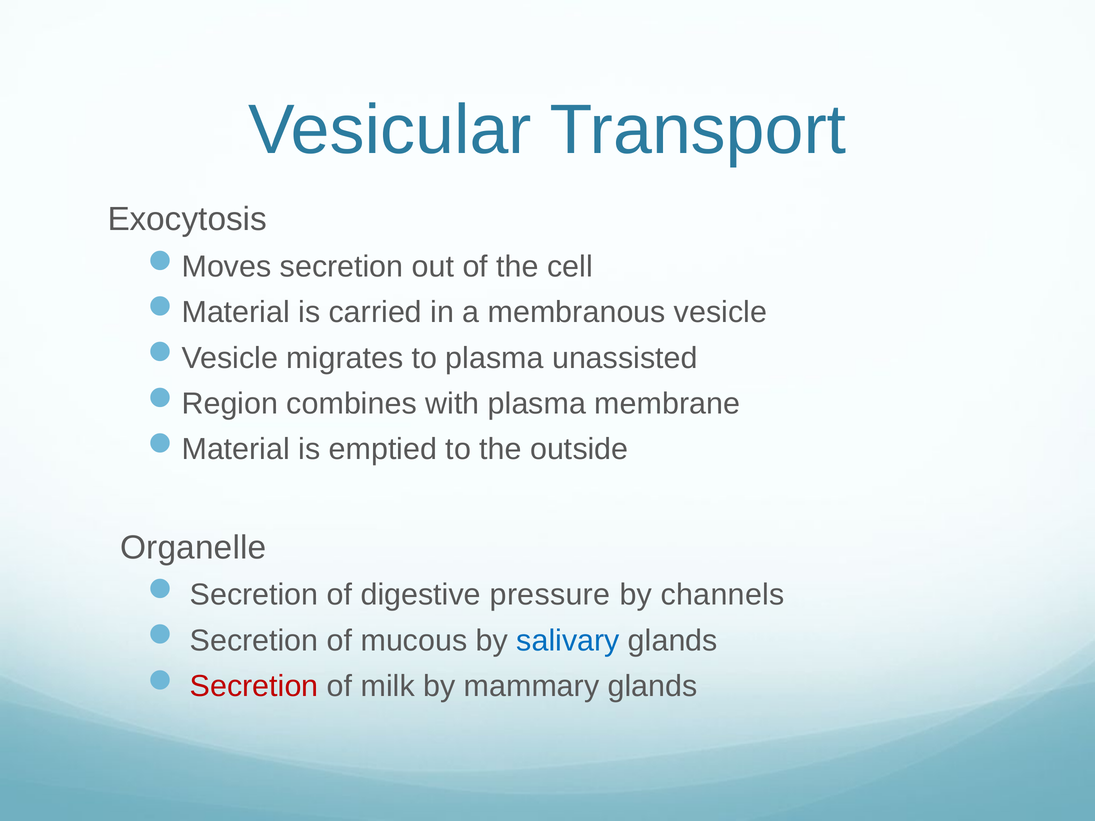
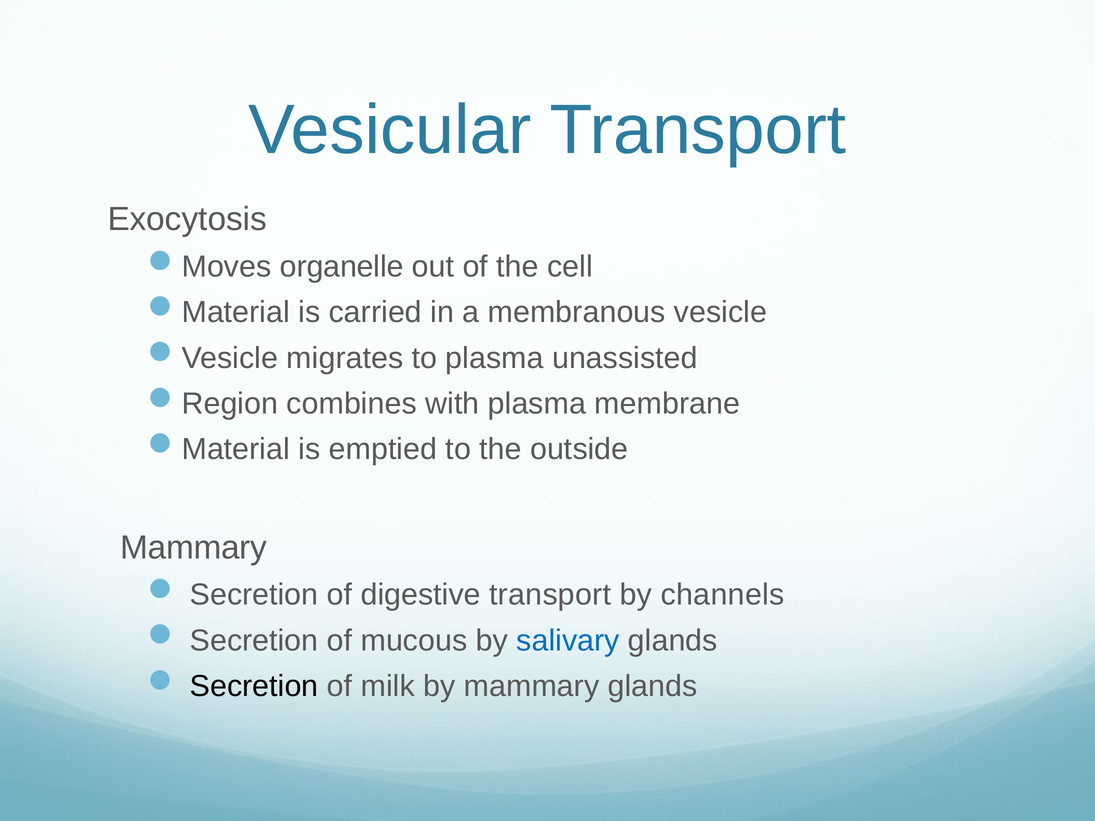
Moves secretion: secretion -> organelle
Organelle at (193, 548): Organelle -> Mammary
digestive pressure: pressure -> transport
Secretion at (254, 686) colour: red -> black
